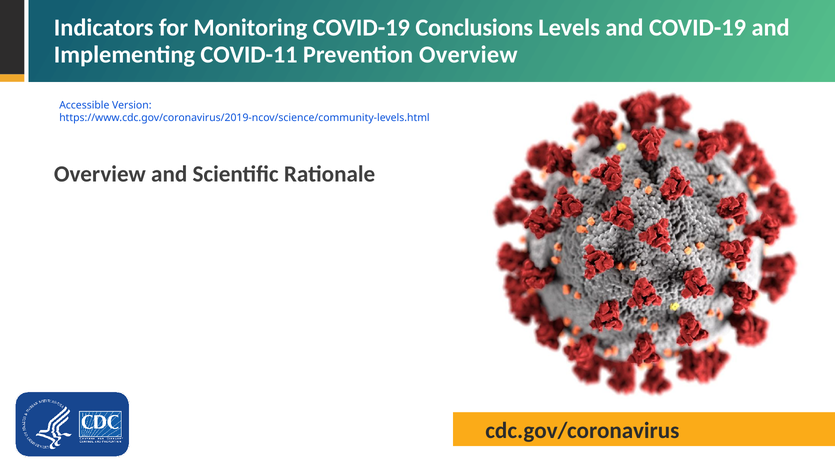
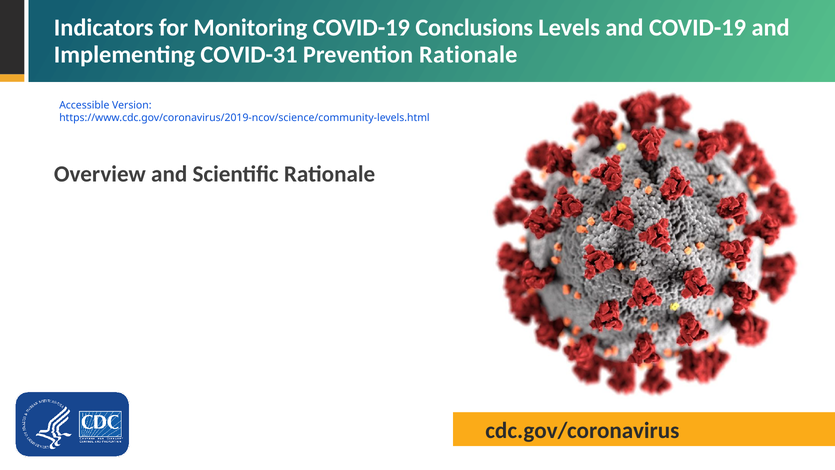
COVID-11: COVID-11 -> COVID-31
Prevention Overview: Overview -> Rationale
